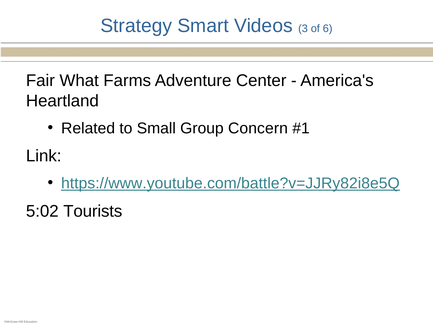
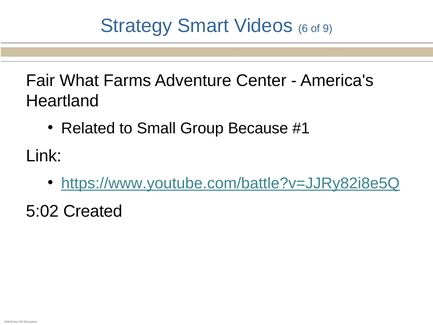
3: 3 -> 6
6: 6 -> 9
Concern: Concern -> Because
Tourists: Tourists -> Created
